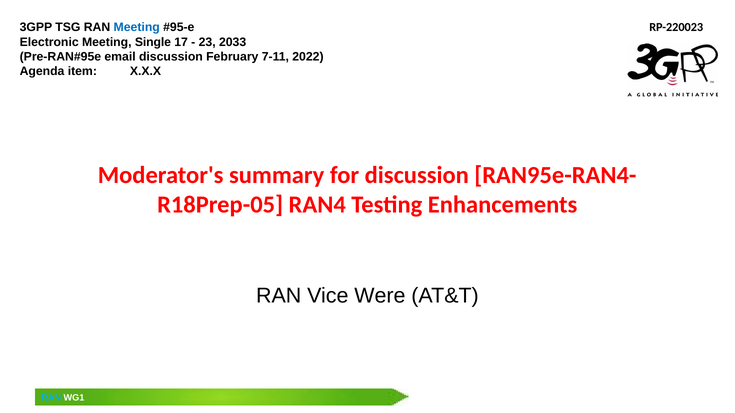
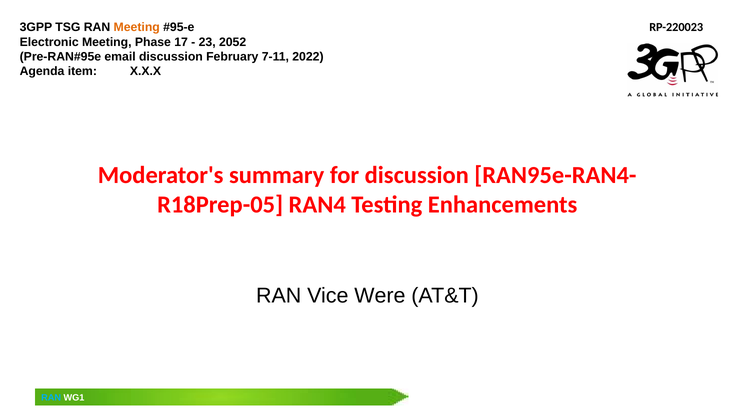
Meeting at (137, 27) colour: blue -> orange
Single: Single -> Phase
2033: 2033 -> 2052
